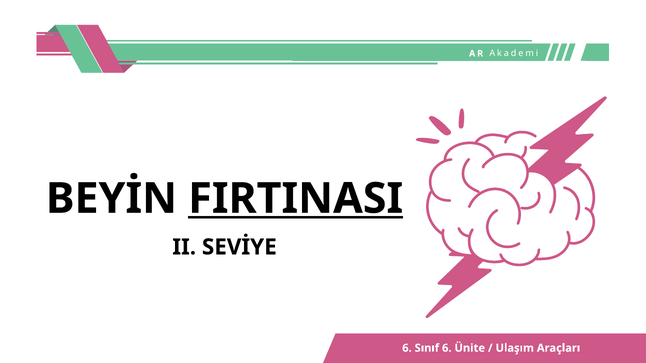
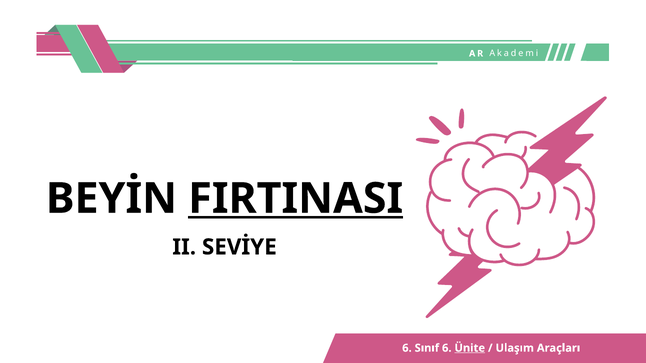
Ünite underline: none -> present
